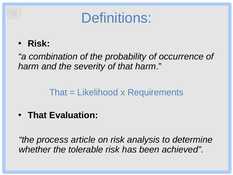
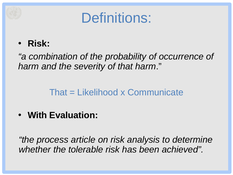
Requirements: Requirements -> Communicate
That at (37, 115): That -> With
